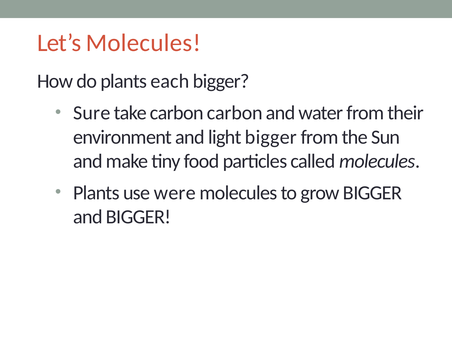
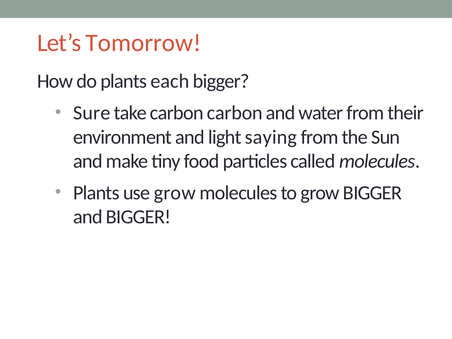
Let’s Molecules: Molecules -> Tomorrow
light bigger: bigger -> saying
use were: were -> grow
